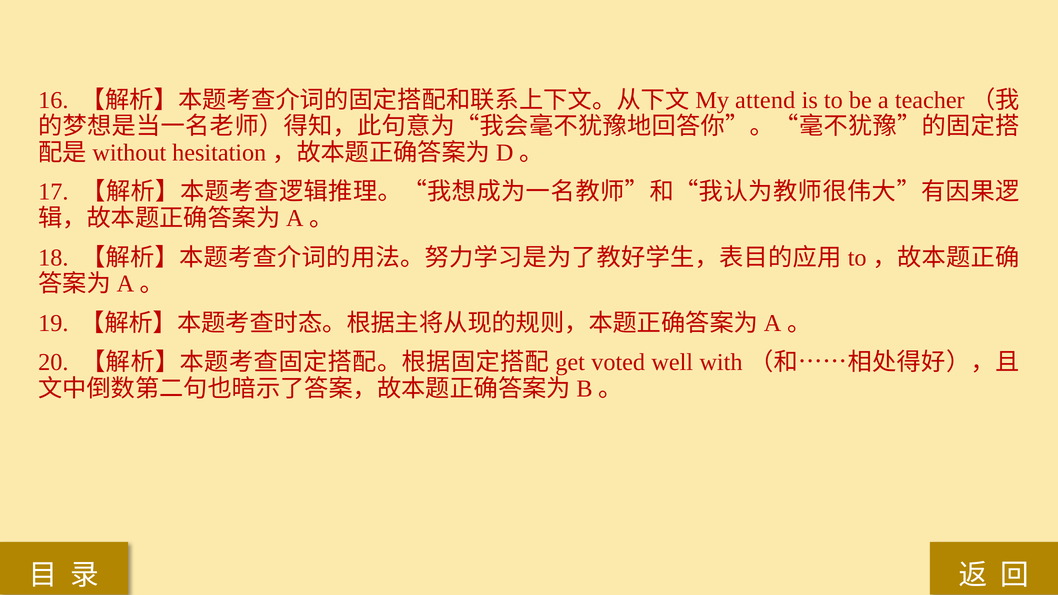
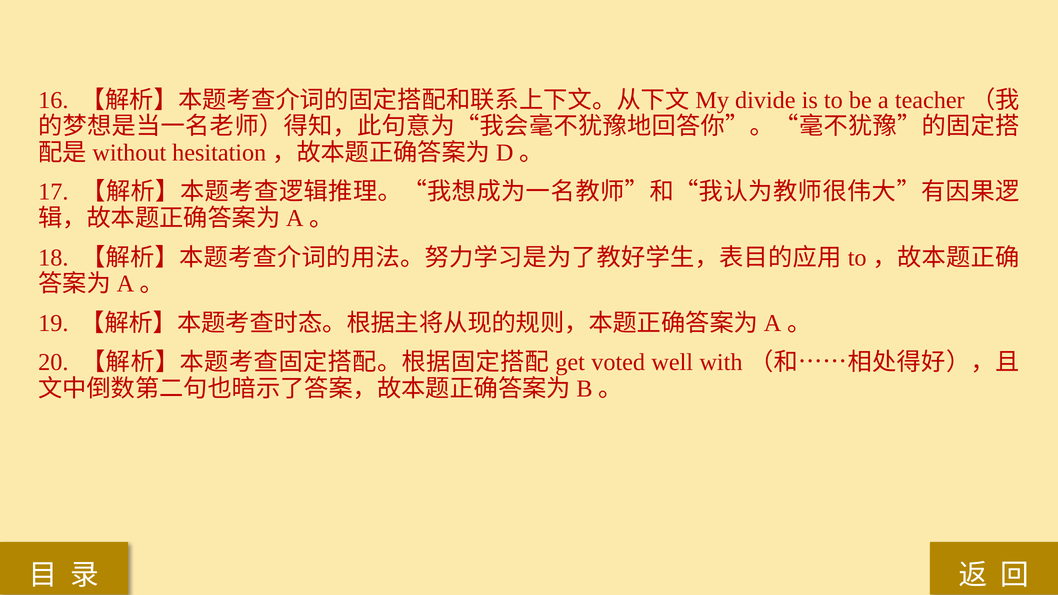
attend: attend -> divide
